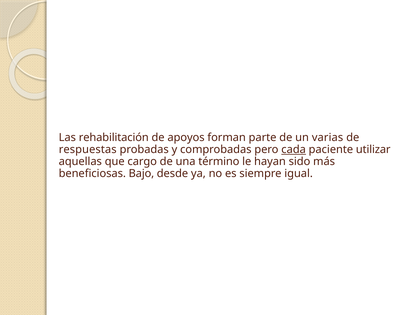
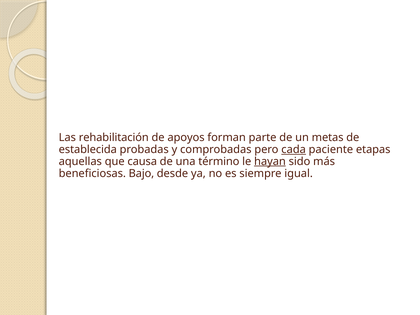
varias: varias -> metas
respuestas: respuestas -> establecida
utilizar: utilizar -> etapas
cargo: cargo -> causa
hayan underline: none -> present
